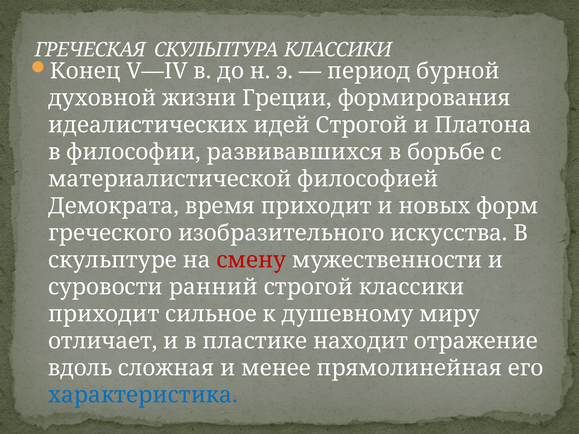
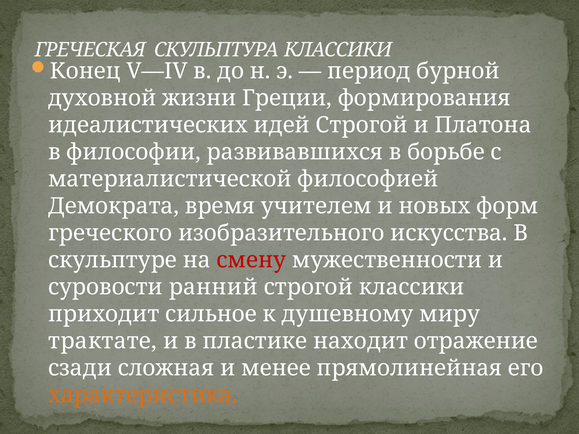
время приходит: приходит -> учителем
отличает: отличает -> трактате
вдоль: вдоль -> сзади
характеристика colour: blue -> orange
